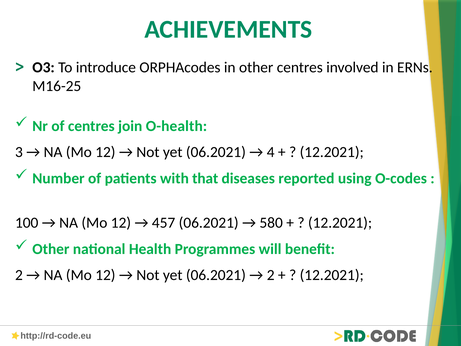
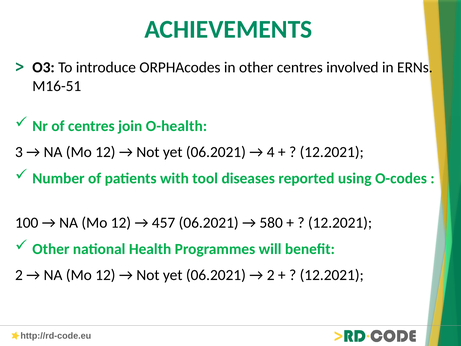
M16-25: M16-25 -> M16-51
that: that -> tool
